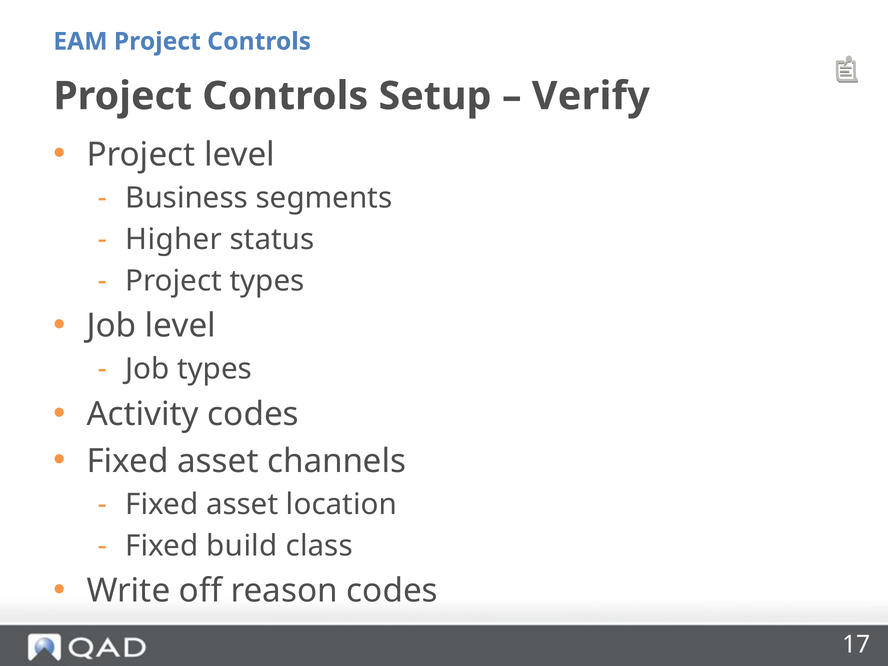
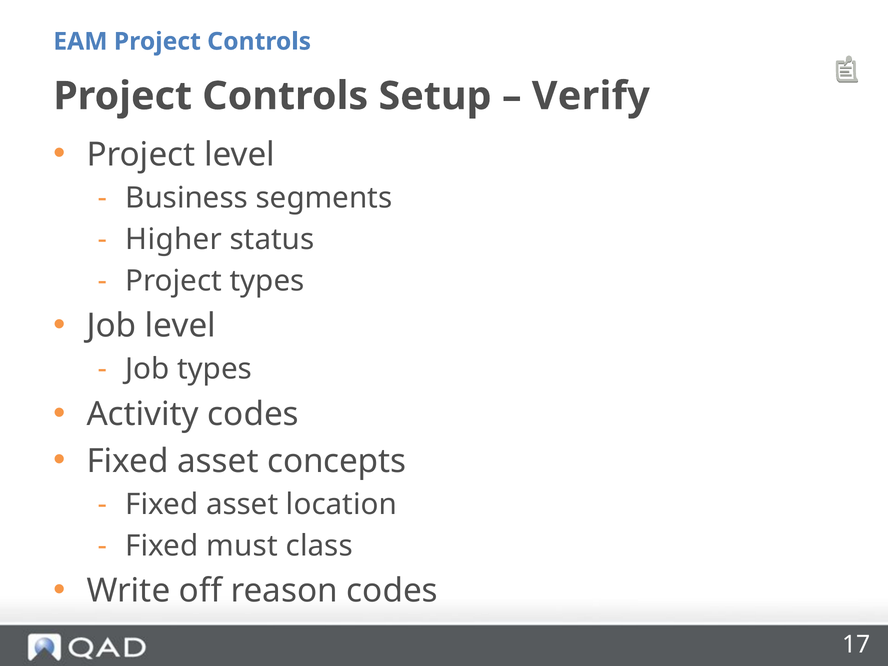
channels: channels -> concepts
build: build -> must
